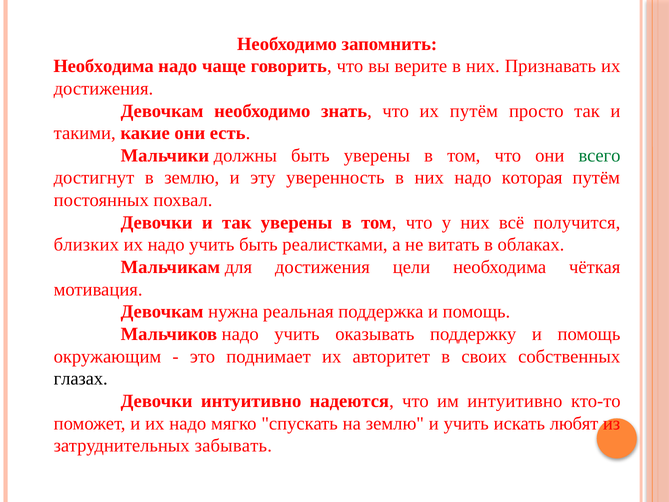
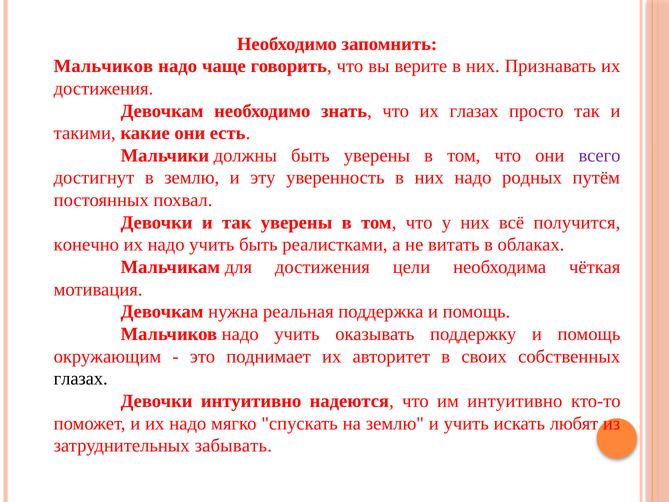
Необходима at (104, 66): Необходима -> Мальчиков
их путём: путём -> глазах
всего colour: green -> purple
которая: которая -> родных
близких: близких -> конечно
